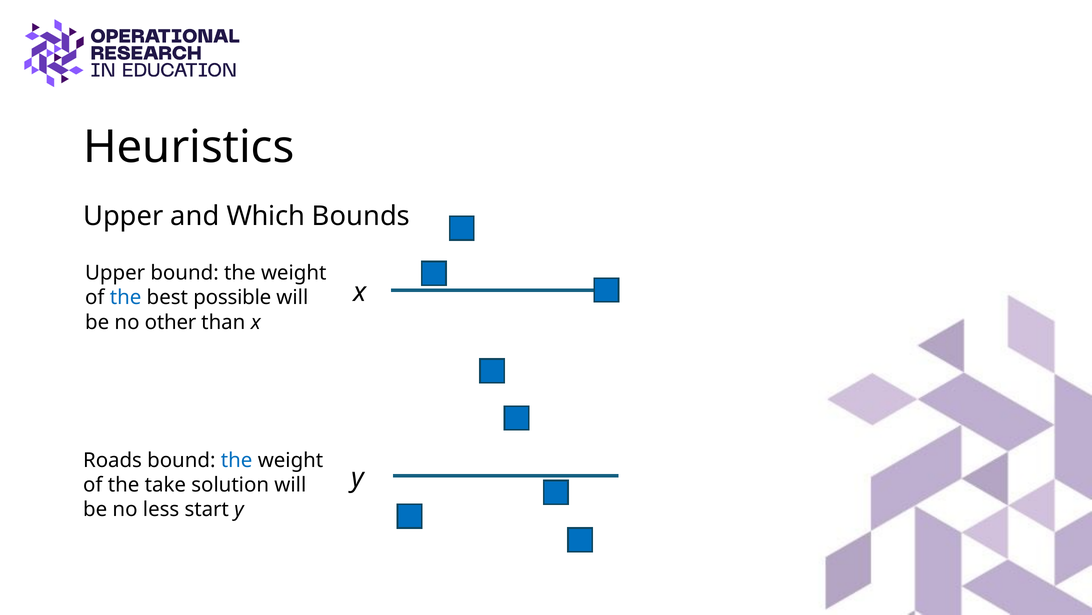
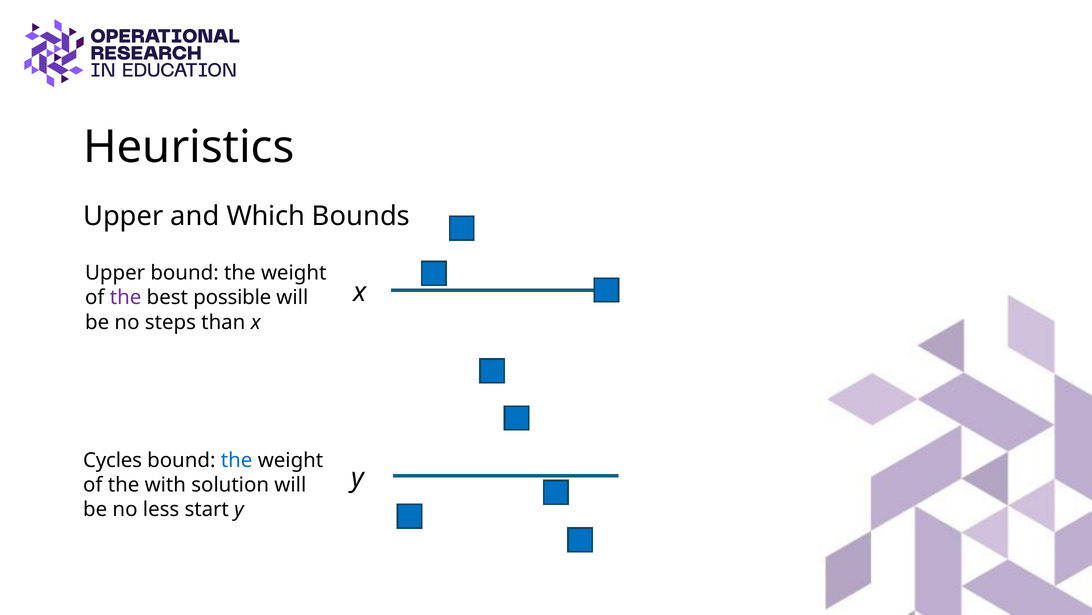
the at (126, 297) colour: blue -> purple
other: other -> steps
Roads: Roads -> Cycles
take: take -> with
